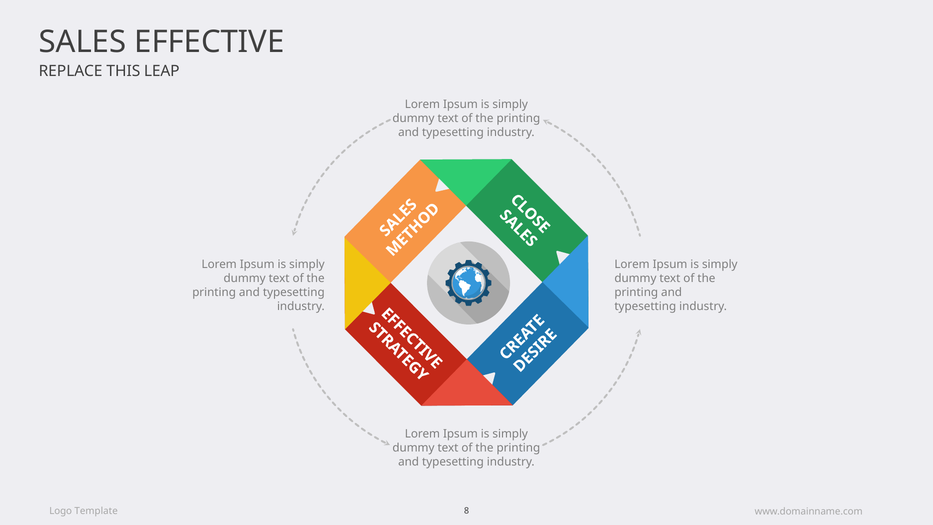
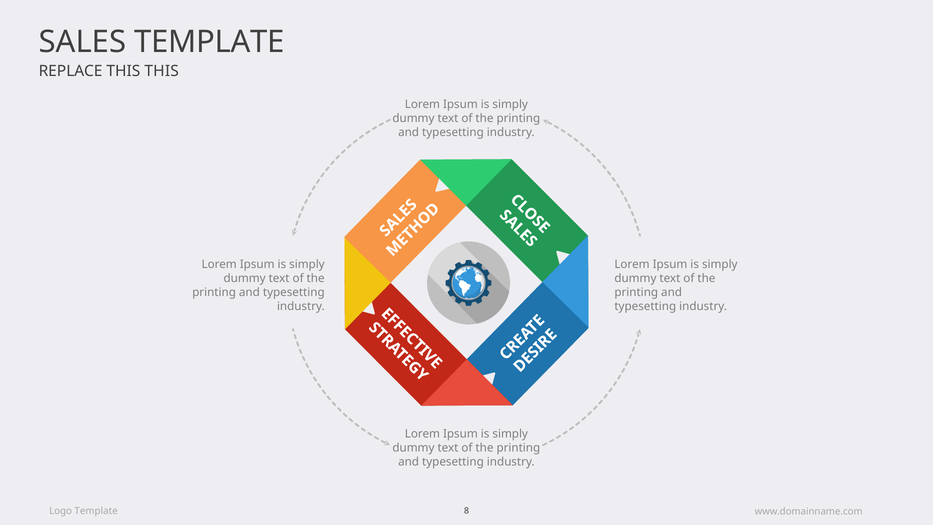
SALES EFFECTIVE: EFFECTIVE -> TEMPLATE
THIS LEAP: LEAP -> THIS
